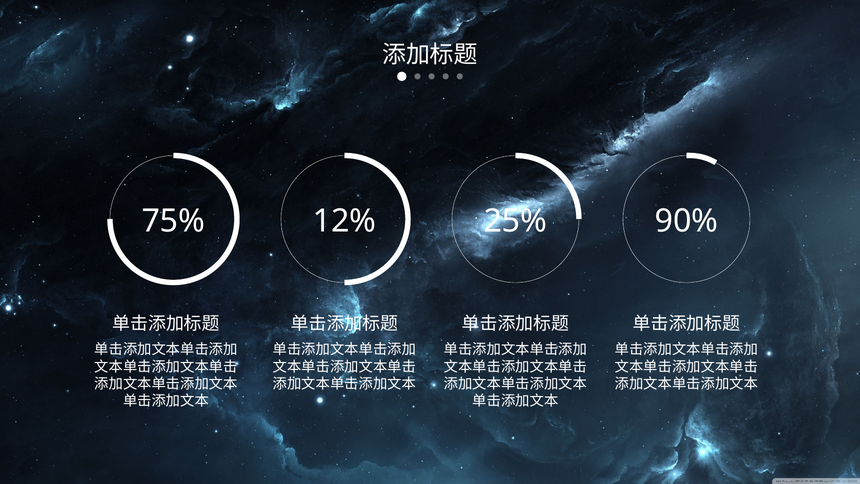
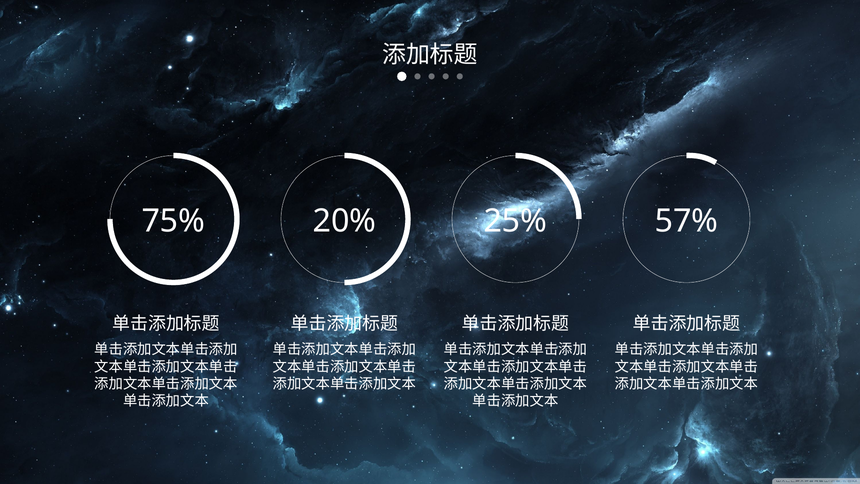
12%: 12% -> 20%
90%: 90% -> 57%
